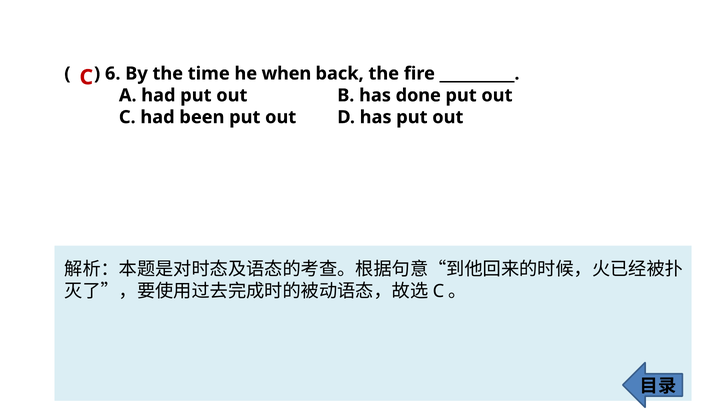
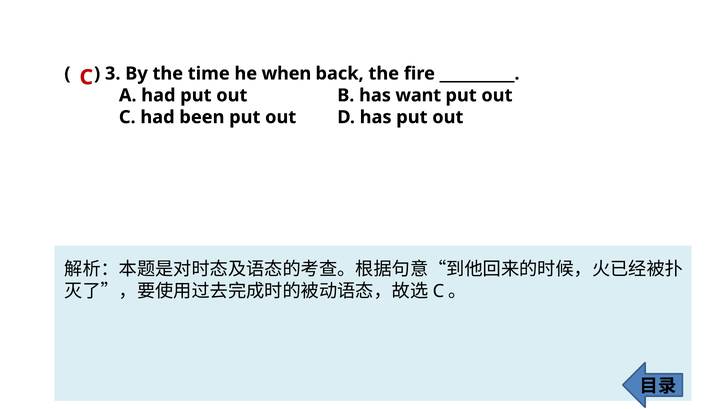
6: 6 -> 3
done: done -> want
